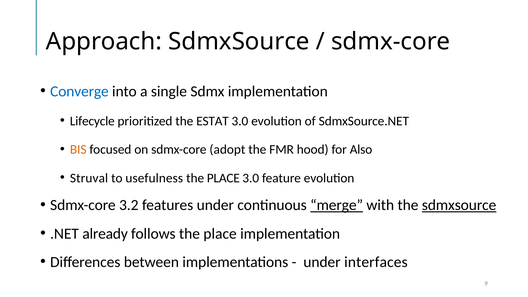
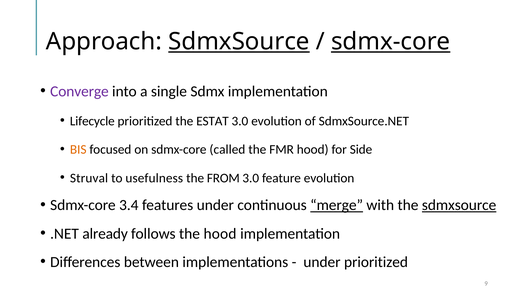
SdmxSource at (239, 42) underline: none -> present
sdmx-core at (391, 42) underline: none -> present
Converge colour: blue -> purple
adopt: adopt -> called
Also: Also -> Side
PLACE at (223, 178): PLACE -> FROM
3.2: 3.2 -> 3.4
follows the place: place -> hood
under interfaces: interfaces -> prioritized
